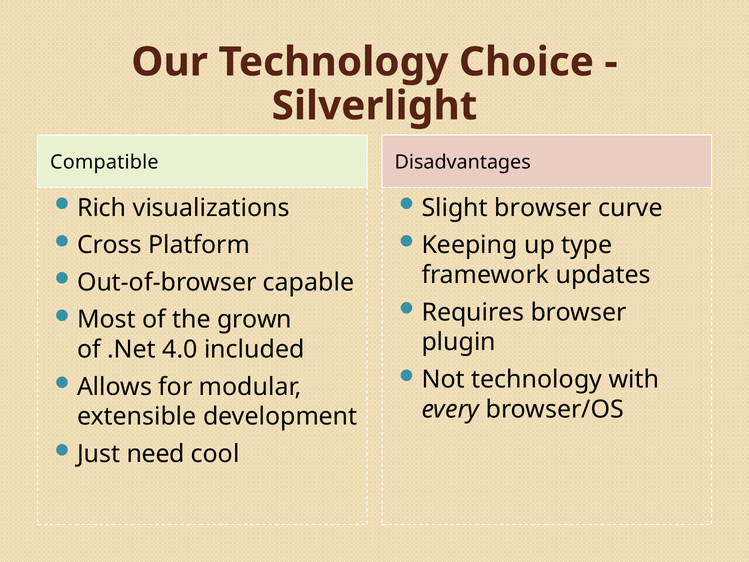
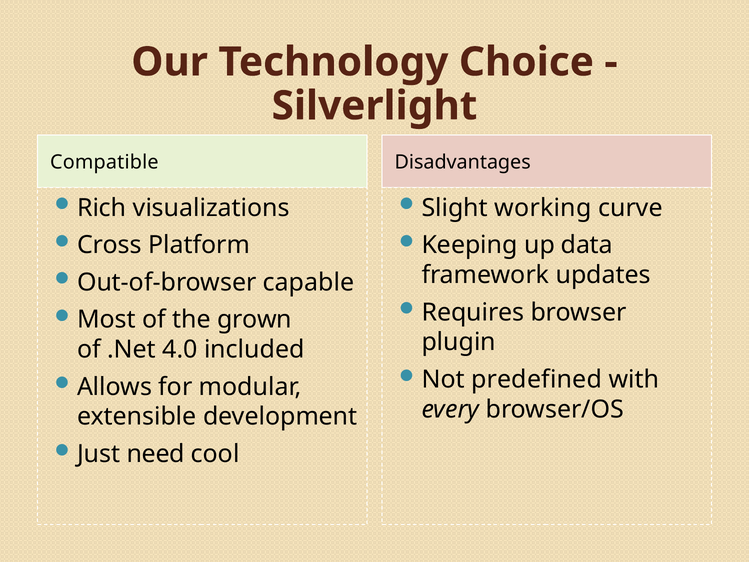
Slight browser: browser -> working
type: type -> data
Not technology: technology -> predefined
